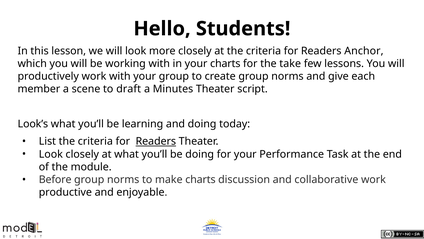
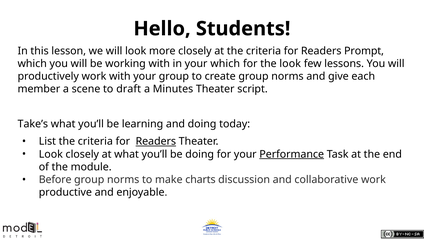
Anchor: Anchor -> Prompt
your charts: charts -> which
the take: take -> look
Look’s: Look’s -> Take’s
Performance underline: none -> present
